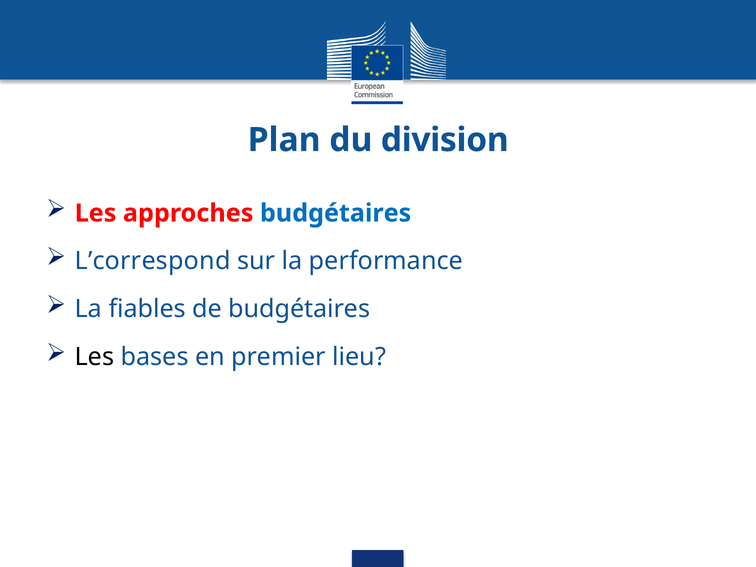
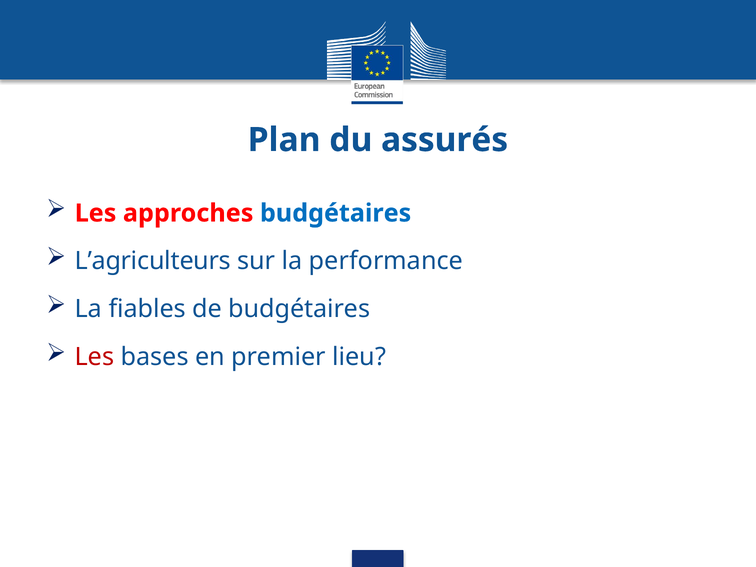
division: division -> assurés
L’correspond: L’correspond -> L’agriculteurs
Les at (94, 357) colour: black -> red
